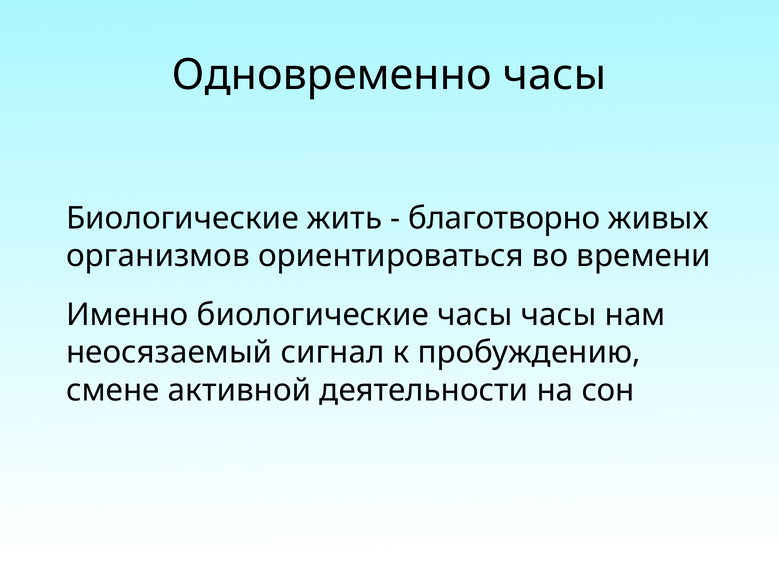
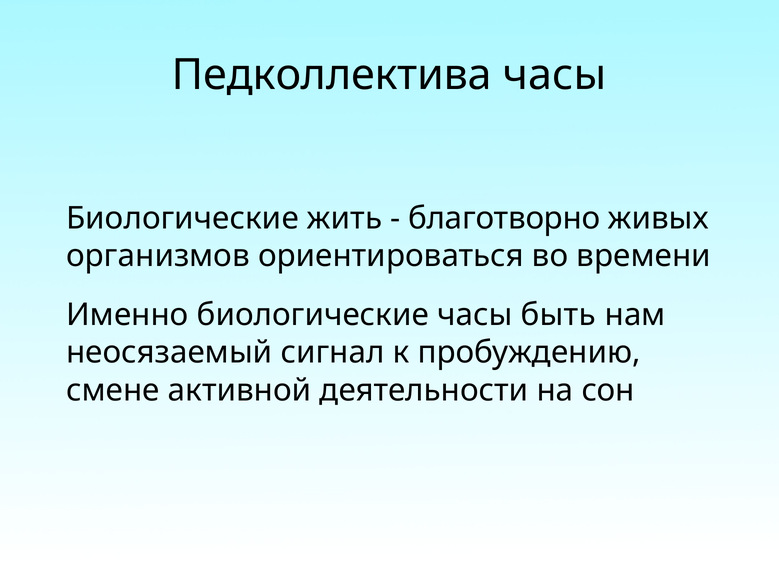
Одновременно: Одновременно -> Педколлектива
часы часы: часы -> быть
